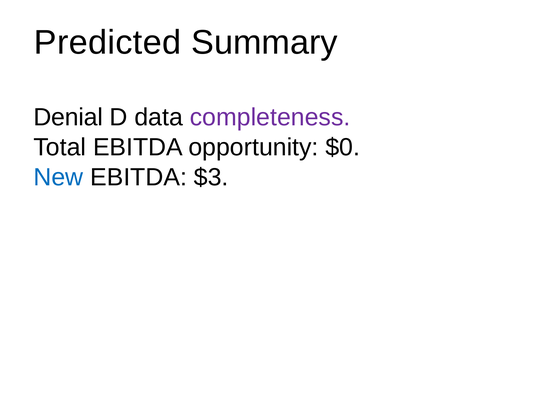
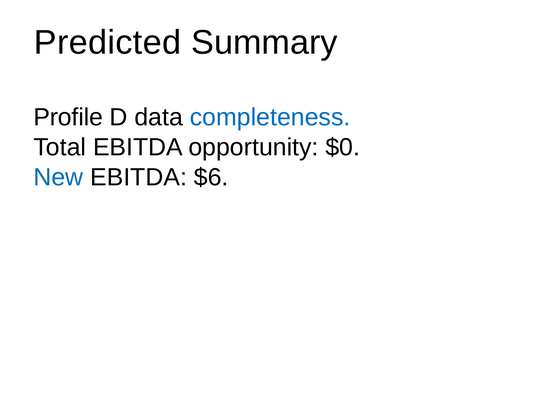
Denial: Denial -> Profile
completeness colour: purple -> blue
$3: $3 -> $6
